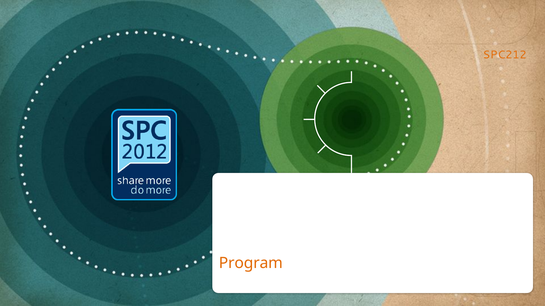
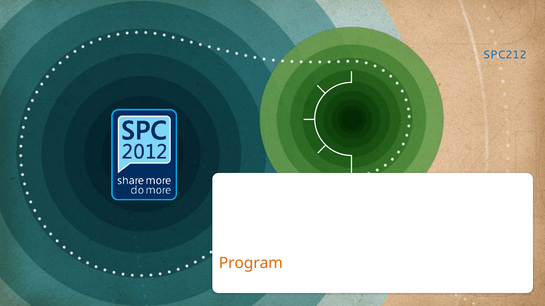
SPC212 colour: orange -> blue
